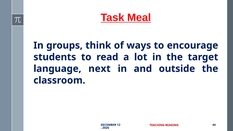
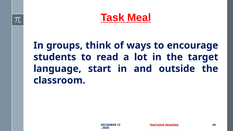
next: next -> start
